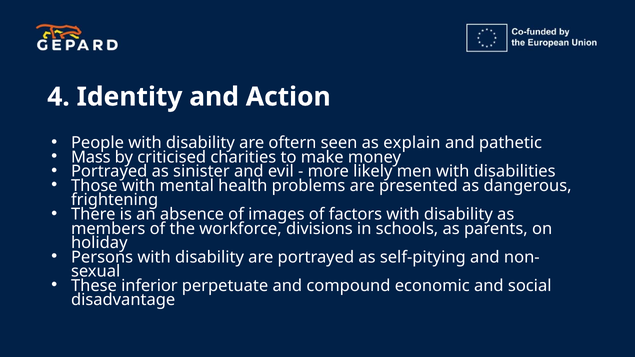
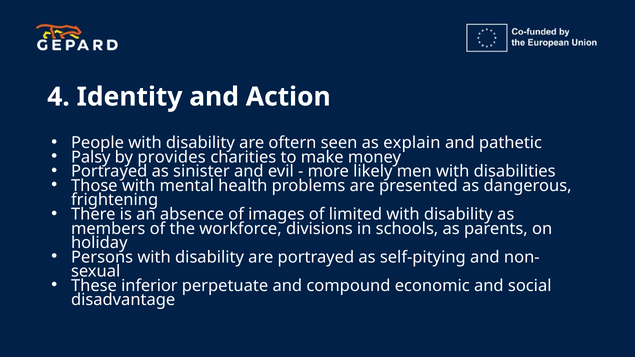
Mass: Mass -> Palsy
criticised: criticised -> provides
factors: factors -> limited
